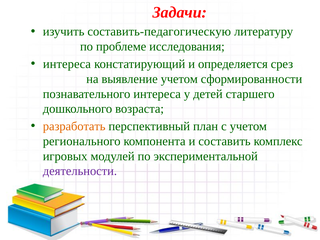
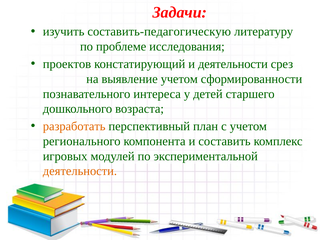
интереса at (67, 64): интереса -> проектов
и определяется: определяется -> деятельности
деятельности at (80, 171) colour: purple -> orange
